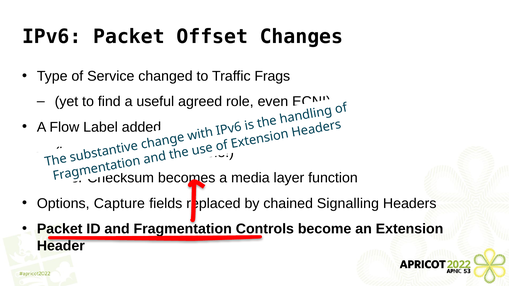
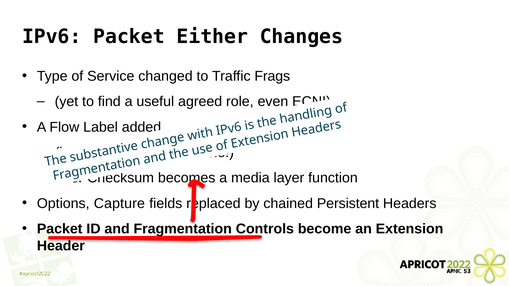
Offset: Offset -> Either
Signalling: Signalling -> Persistent
